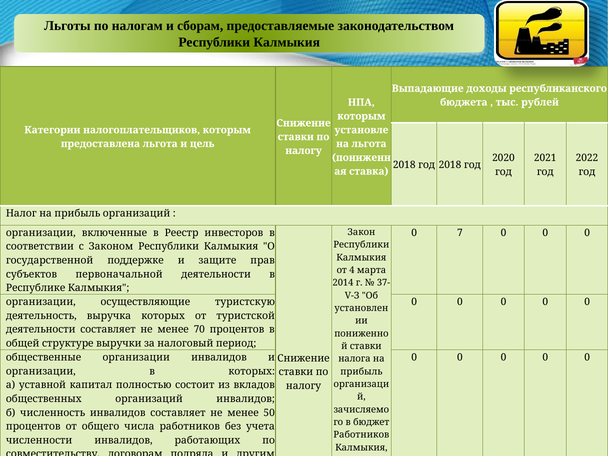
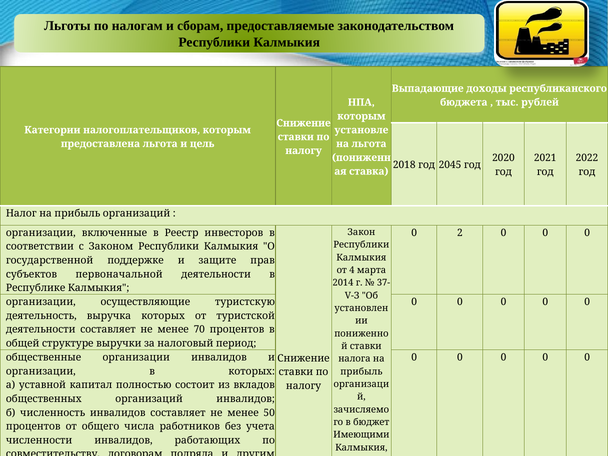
год 2018: 2018 -> 2045
7: 7 -> 2
Работников at (361, 435): Работников -> Имеющими
